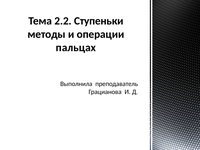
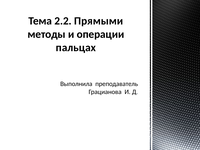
Ступеньки: Ступеньки -> Прямыми
